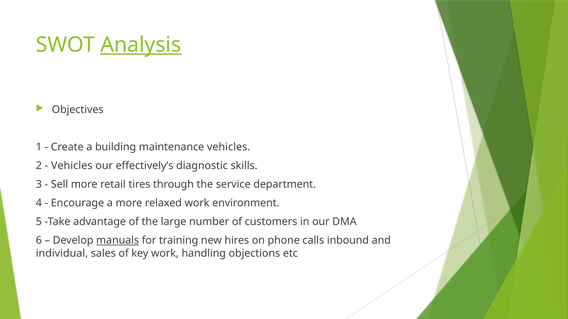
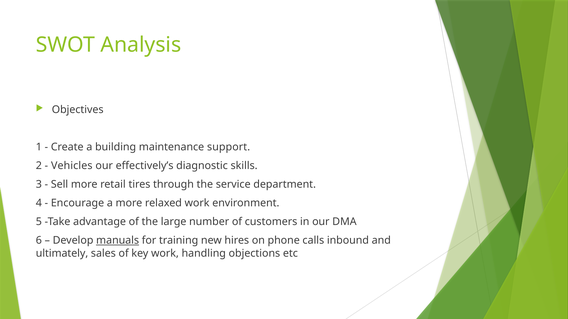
Analysis underline: present -> none
maintenance vehicles: vehicles -> support
individual: individual -> ultimately
